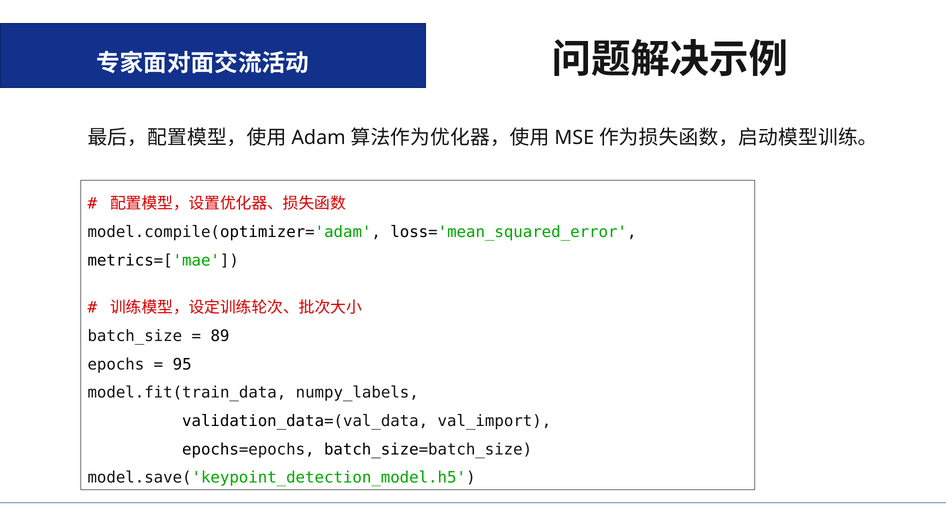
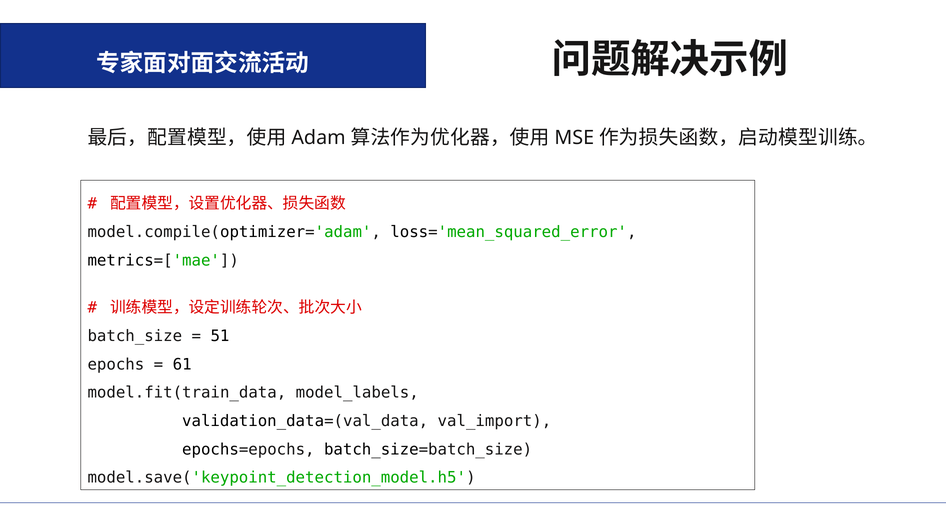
89: 89 -> 51
95: 95 -> 61
numpy_labels: numpy_labels -> model_labels
